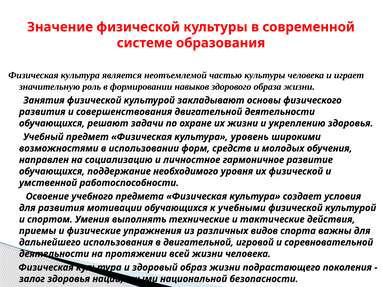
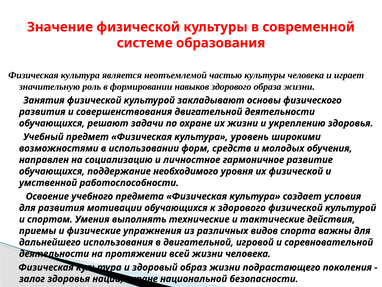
к учебными: учебными -> здорового
нации иными: иными -> охране
